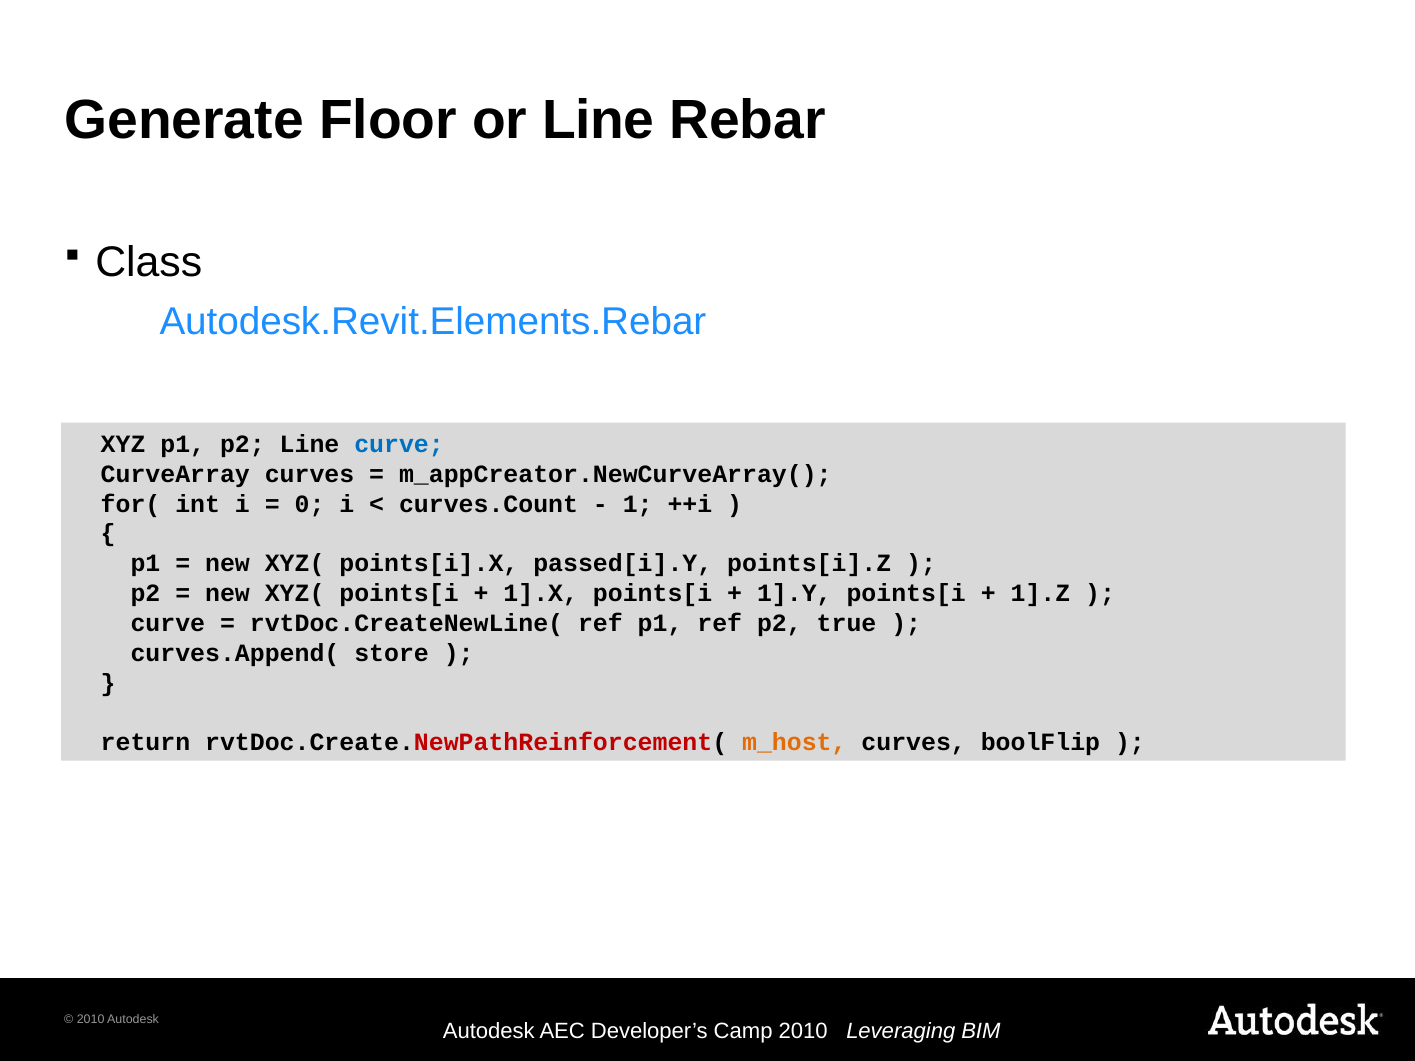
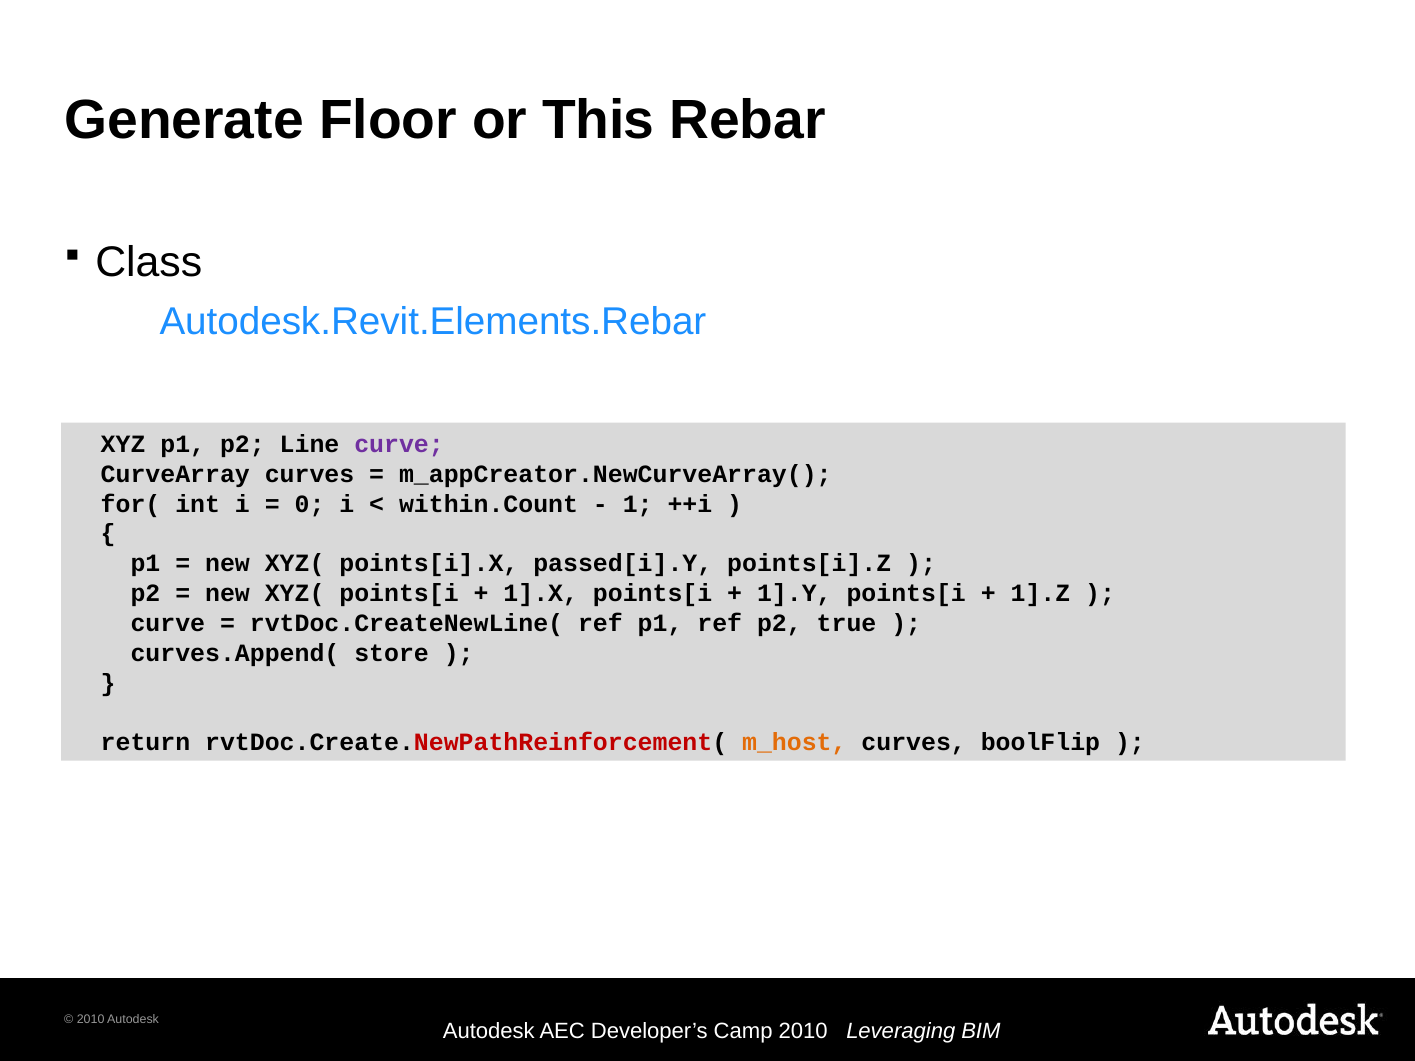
or Line: Line -> This
curve at (399, 444) colour: blue -> purple
curves.Count: curves.Count -> within.Count
